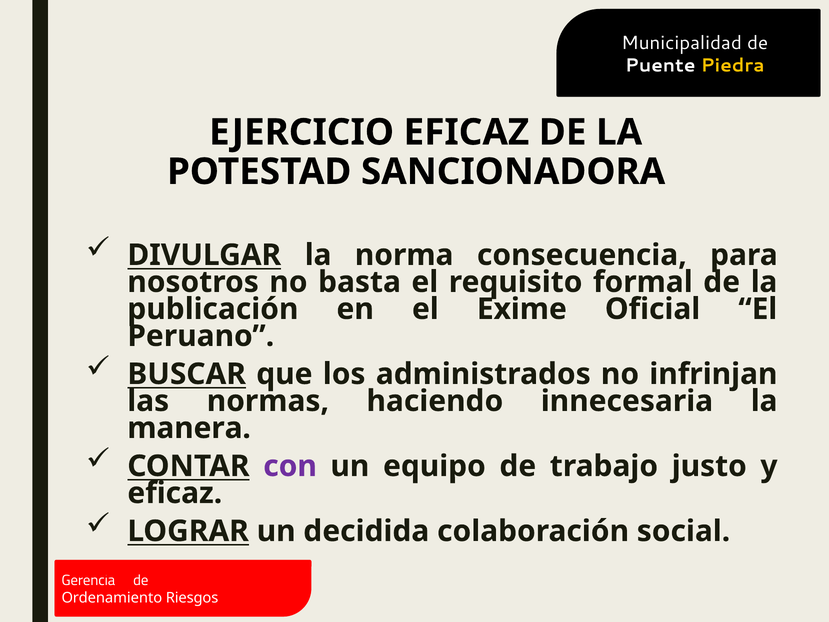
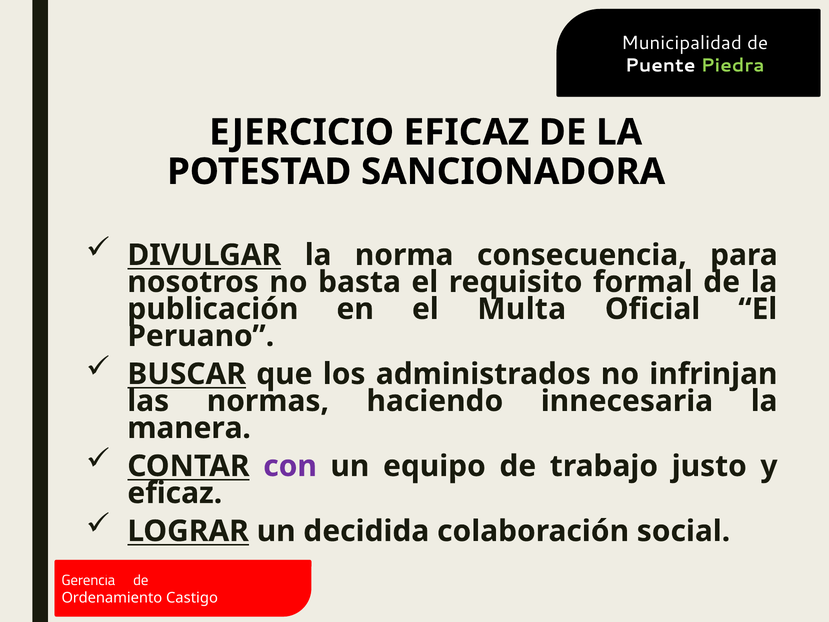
Piedra colour: yellow -> light green
Exime: Exime -> Multa
Riesgos: Riesgos -> Castigo
